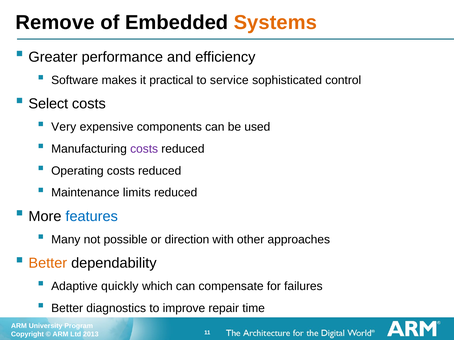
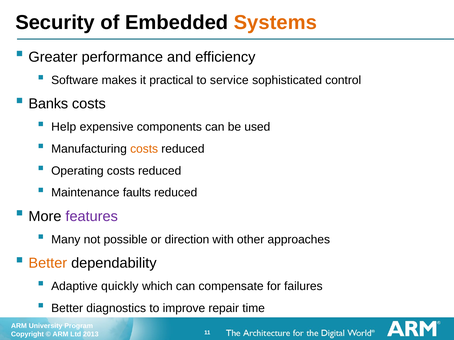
Remove: Remove -> Security
Select: Select -> Banks
Very: Very -> Help
costs at (144, 149) colour: purple -> orange
limits: limits -> faults
features colour: blue -> purple
